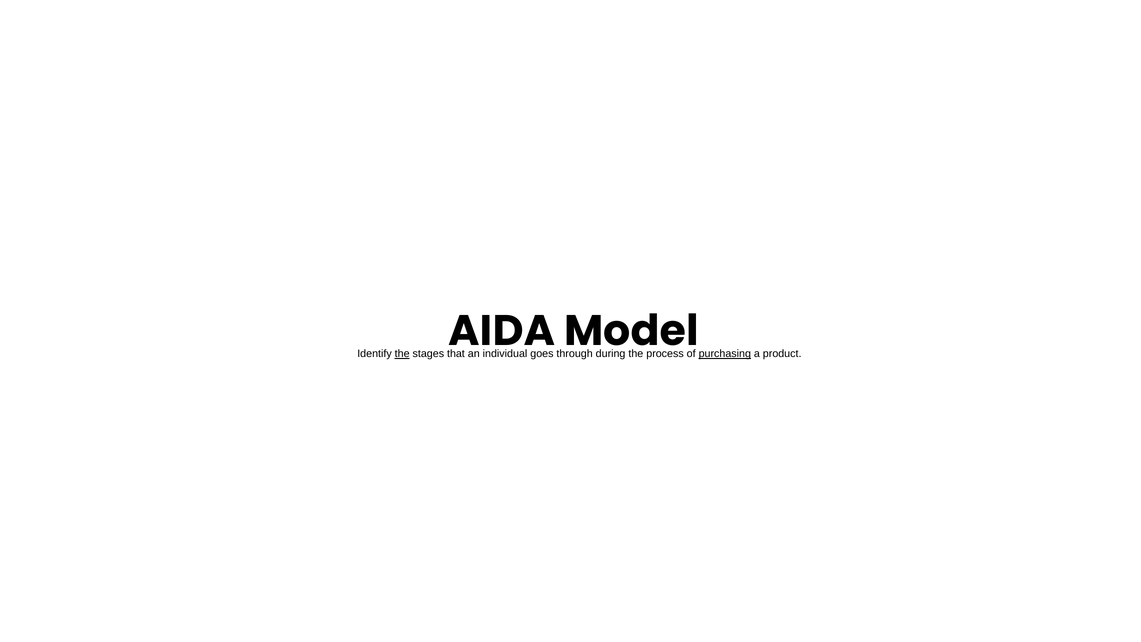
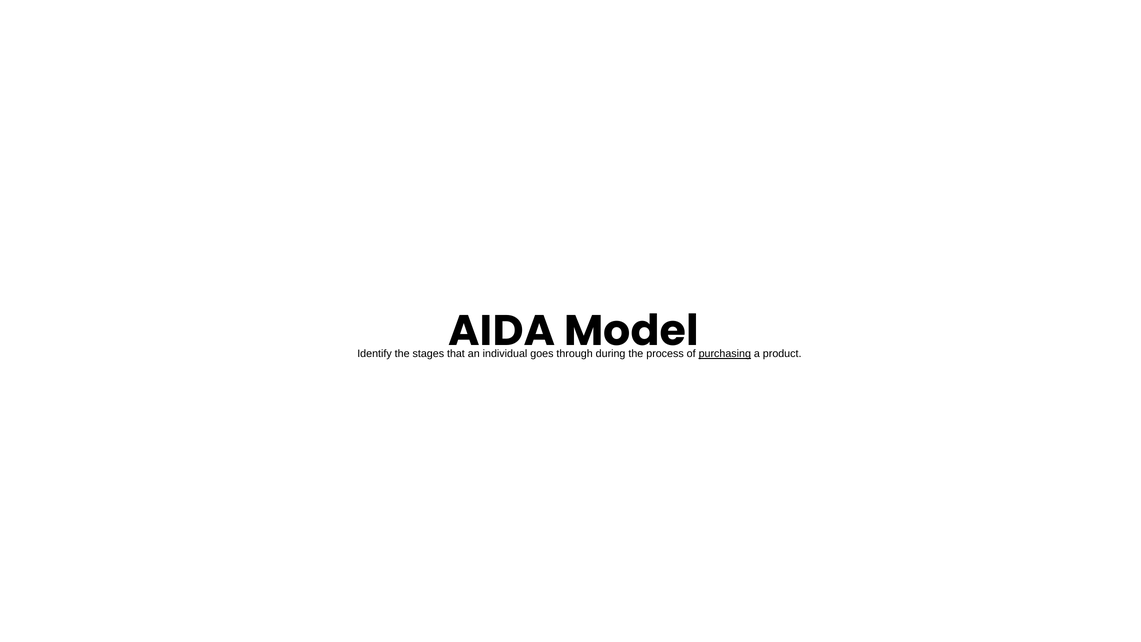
the at (402, 354) underline: present -> none
